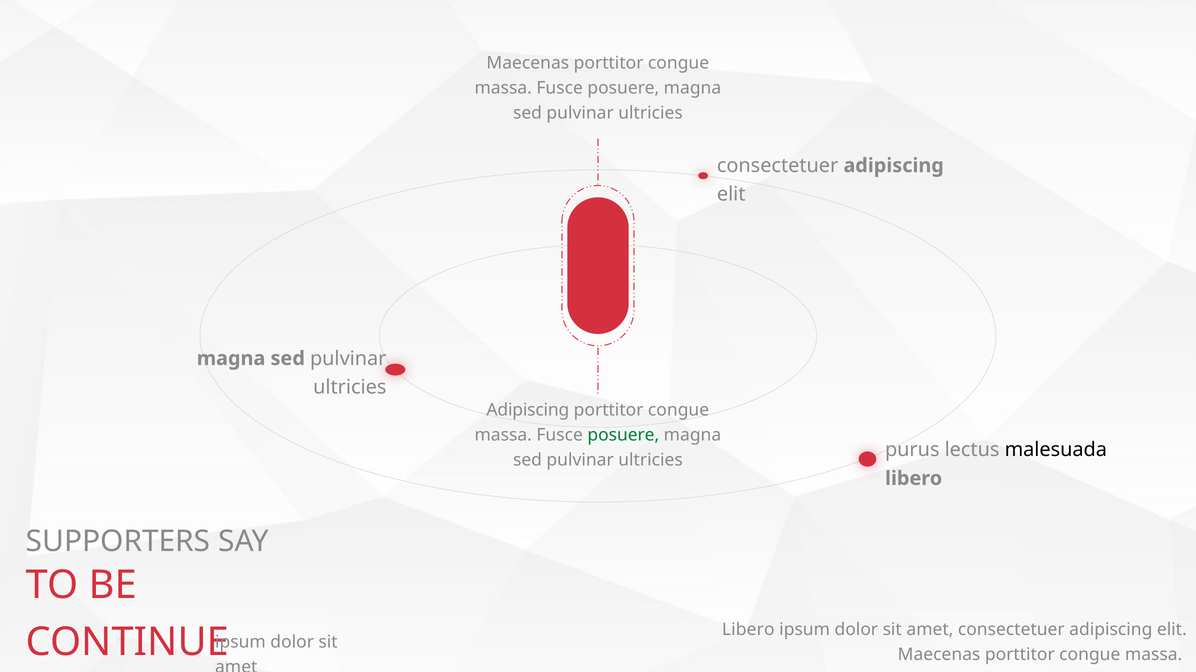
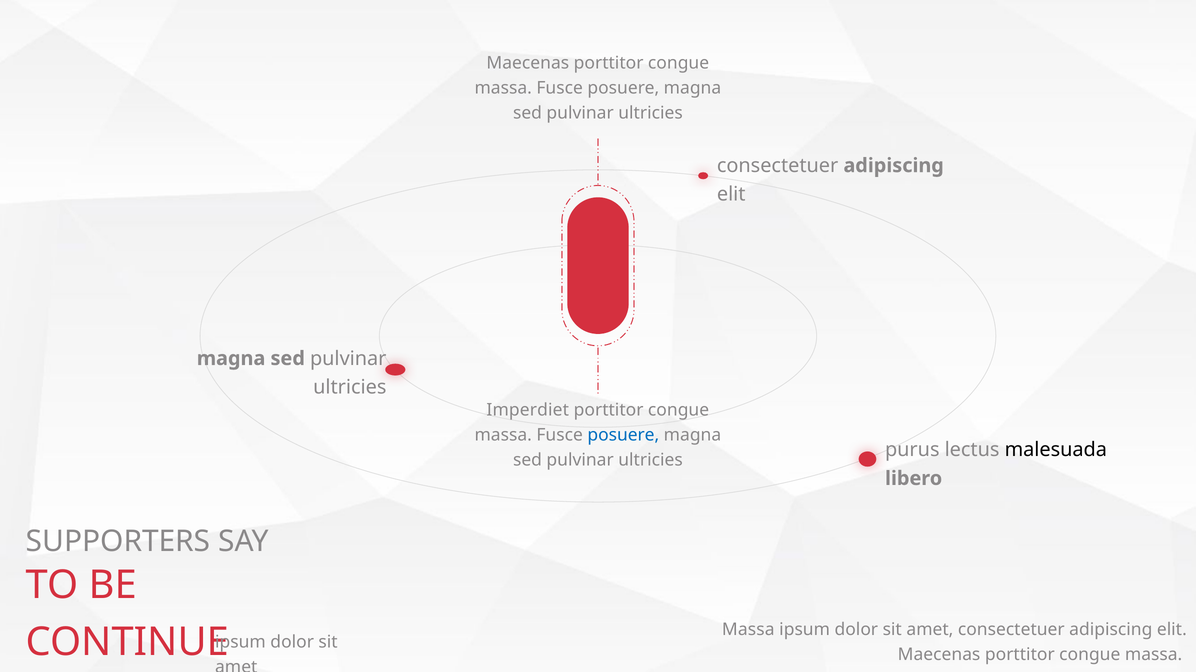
Adipiscing at (528, 410): Adipiscing -> Imperdiet
posuere at (623, 435) colour: green -> blue
Libero at (748, 630): Libero -> Massa
